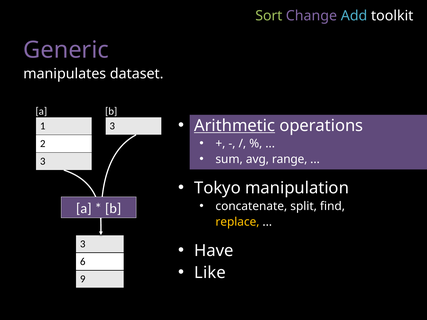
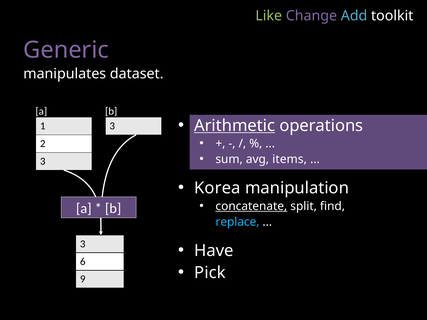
Sort: Sort -> Like
range: range -> items
Tokyo: Tokyo -> Korea
concatenate underline: none -> present
replace colour: yellow -> light blue
Like: Like -> Pick
